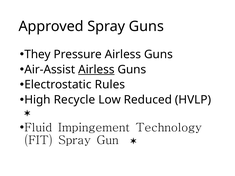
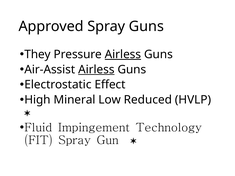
Airless at (123, 54) underline: none -> present
Rules: Rules -> Effect
Recycle: Recycle -> Mineral
